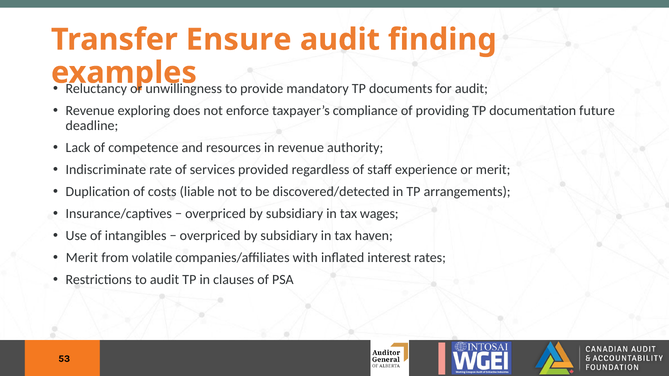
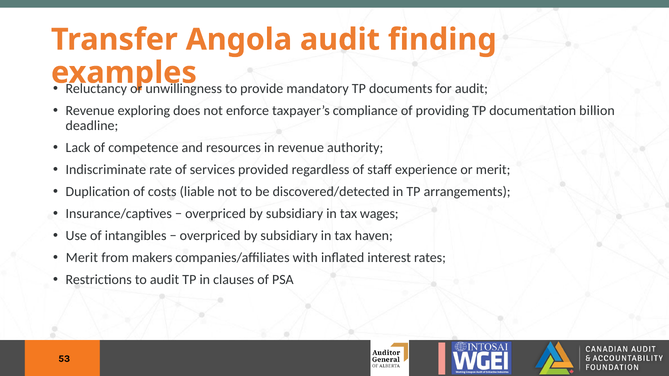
Ensure: Ensure -> Angola
future: future -> billion
volatile: volatile -> makers
